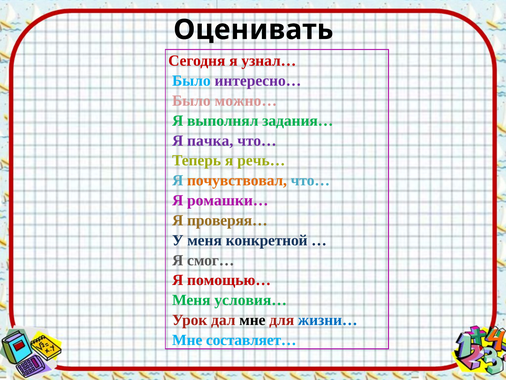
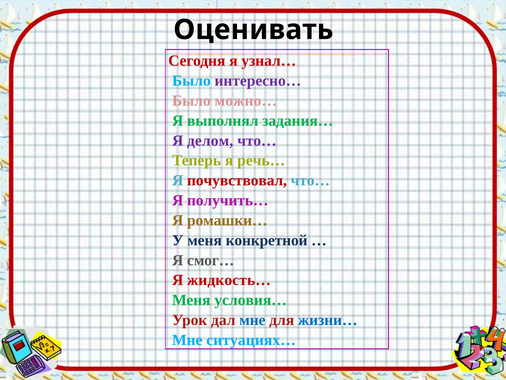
пачка: пачка -> делом
почувствовал colour: orange -> red
ромашки…: ромашки… -> получить…
проверяя…: проверяя… -> ромашки…
помощью…: помощью… -> жидкость…
мне at (252, 320) colour: black -> blue
составляет…: составляет… -> ситуациях…
